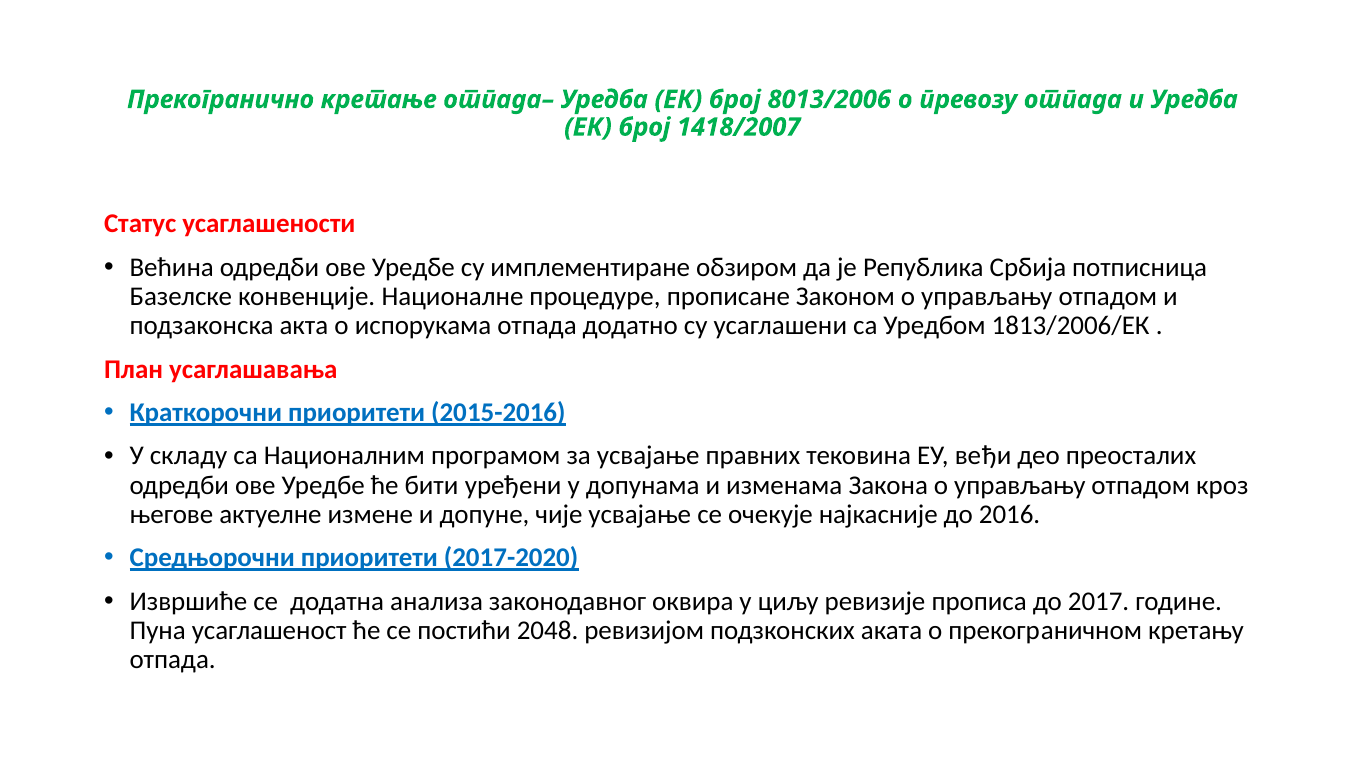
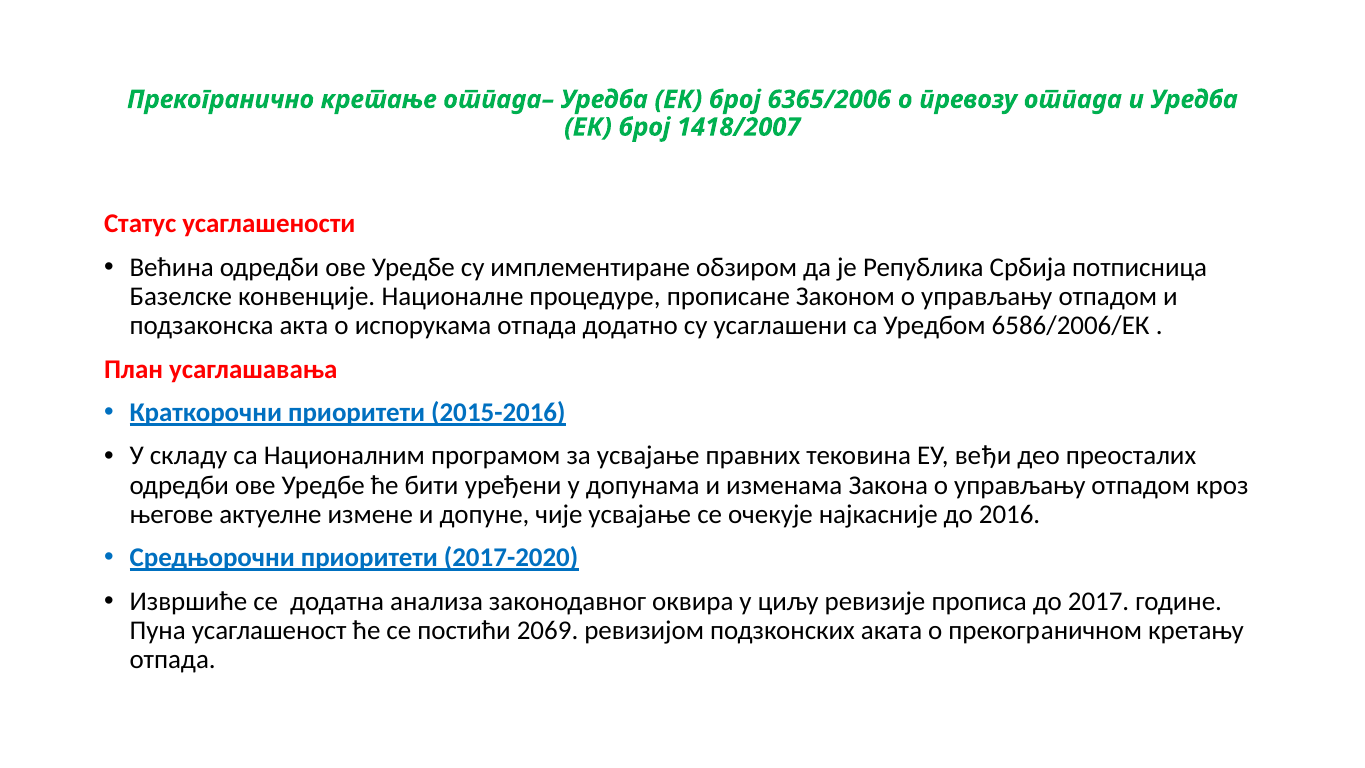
8013/2006: 8013/2006 -> 6365/2006
1813/2006/EК: 1813/2006/EК -> 6586/2006/EК
2048: 2048 -> 2069
